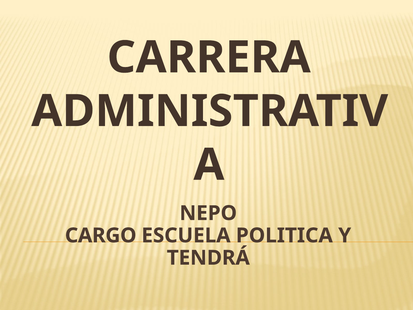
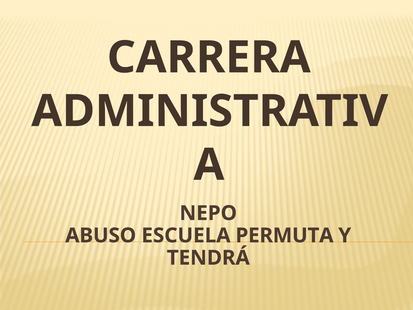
CARGO: CARGO -> ABUSO
POLITICA: POLITICA -> PERMUTA
